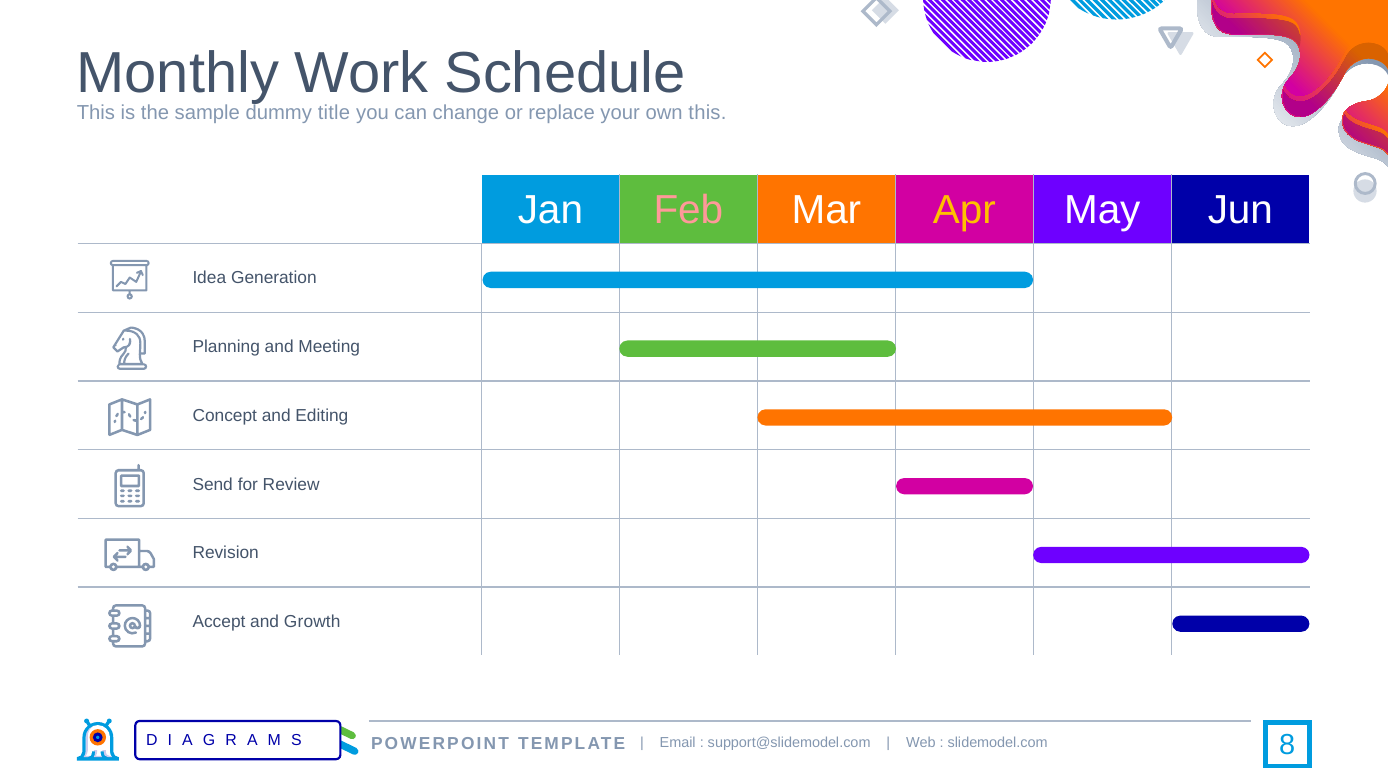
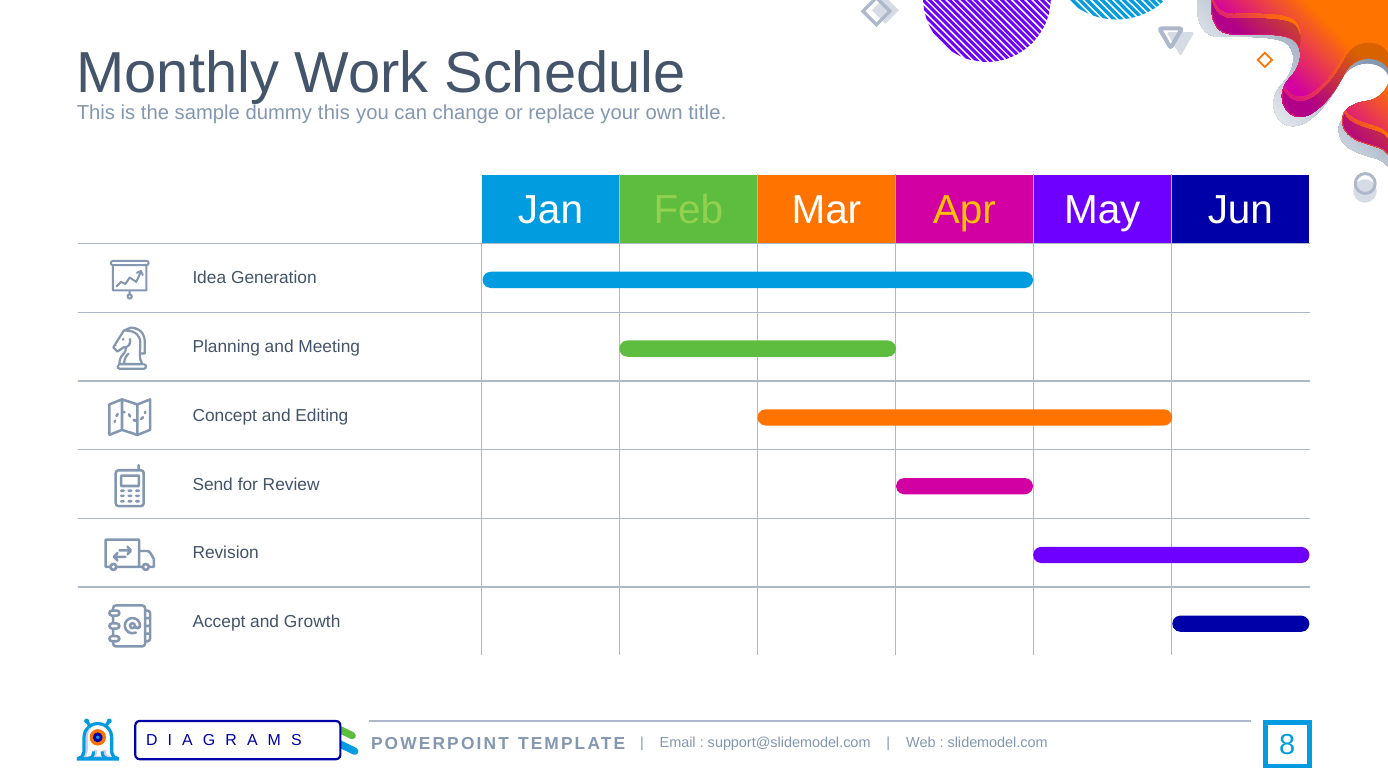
dummy title: title -> this
own this: this -> title
Feb colour: pink -> light green
